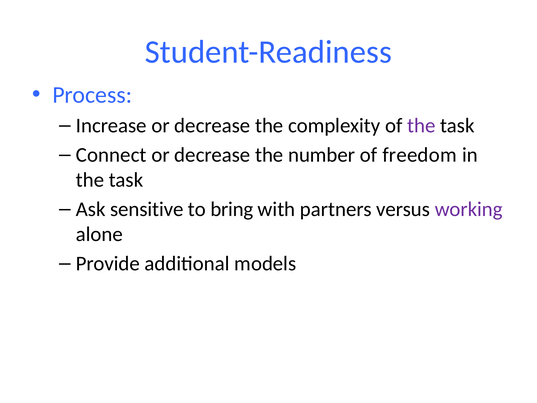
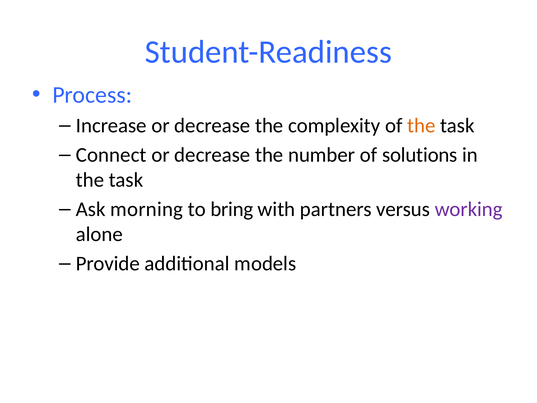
the at (421, 126) colour: purple -> orange
freedom: freedom -> solutions
sensitive: sensitive -> morning
